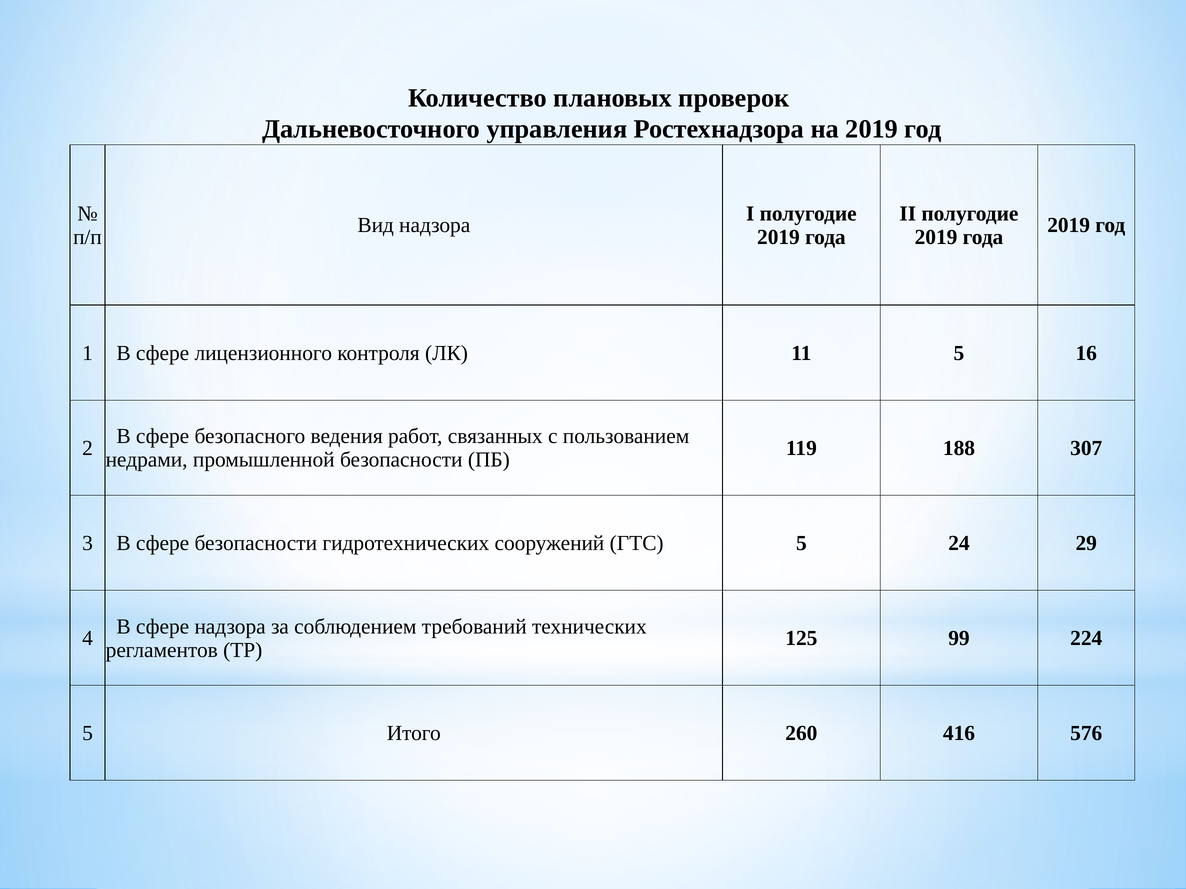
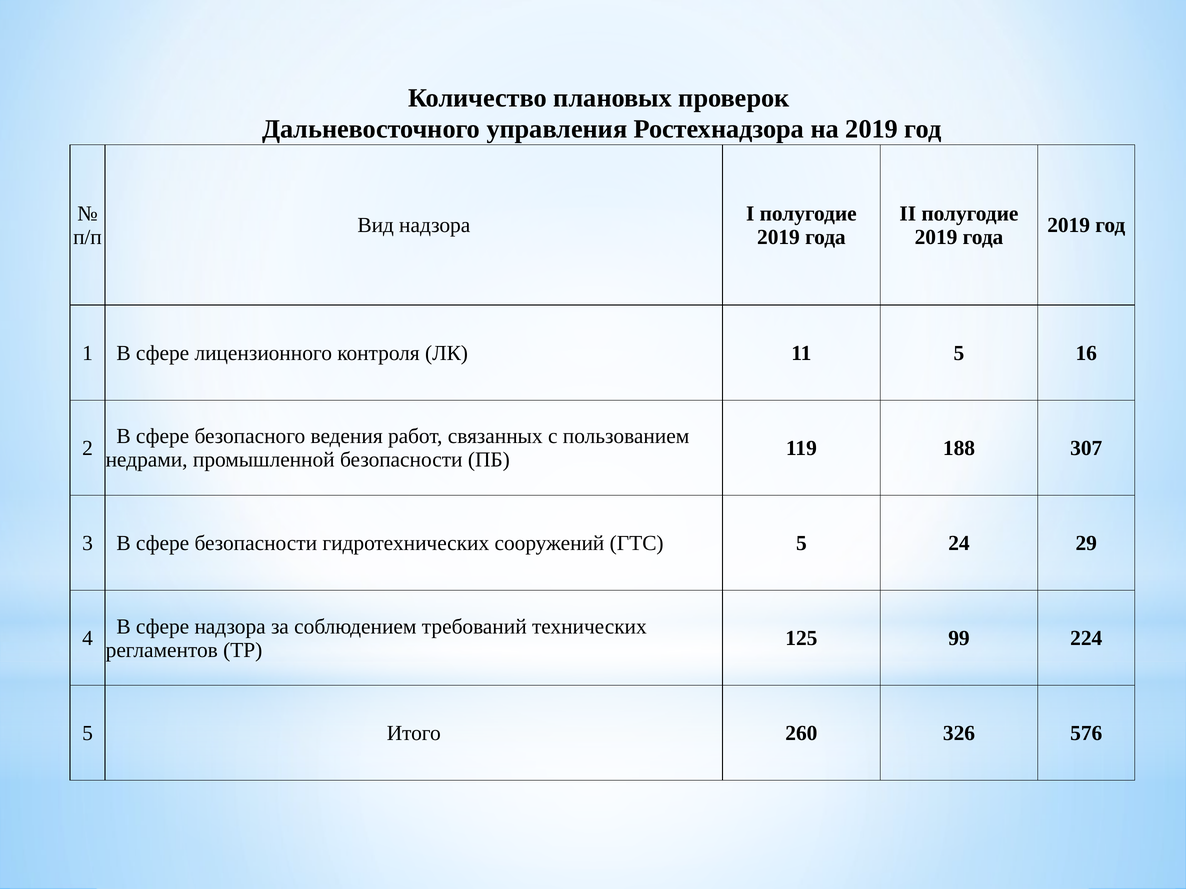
416: 416 -> 326
